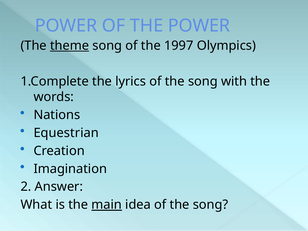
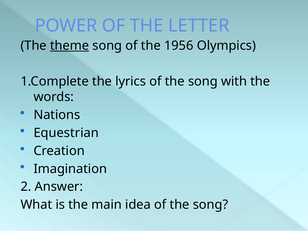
THE POWER: POWER -> LETTER
1997: 1997 -> 1956
main underline: present -> none
